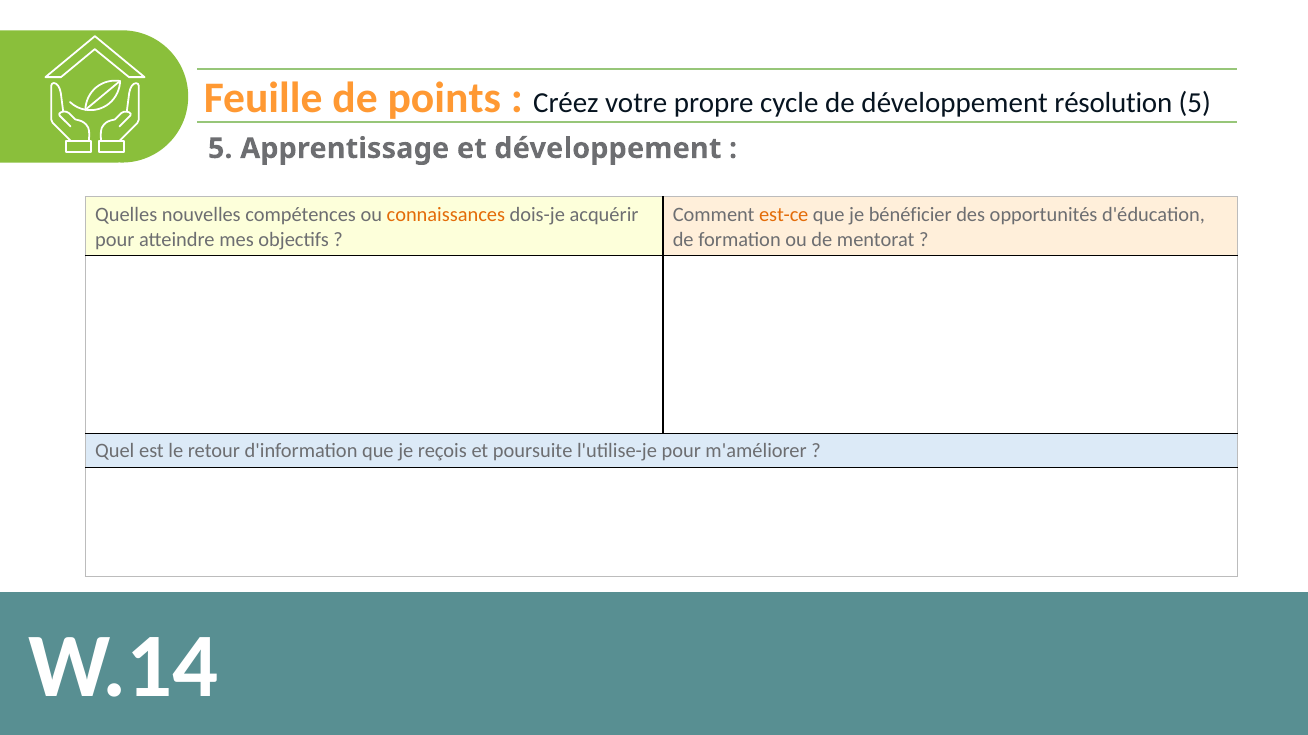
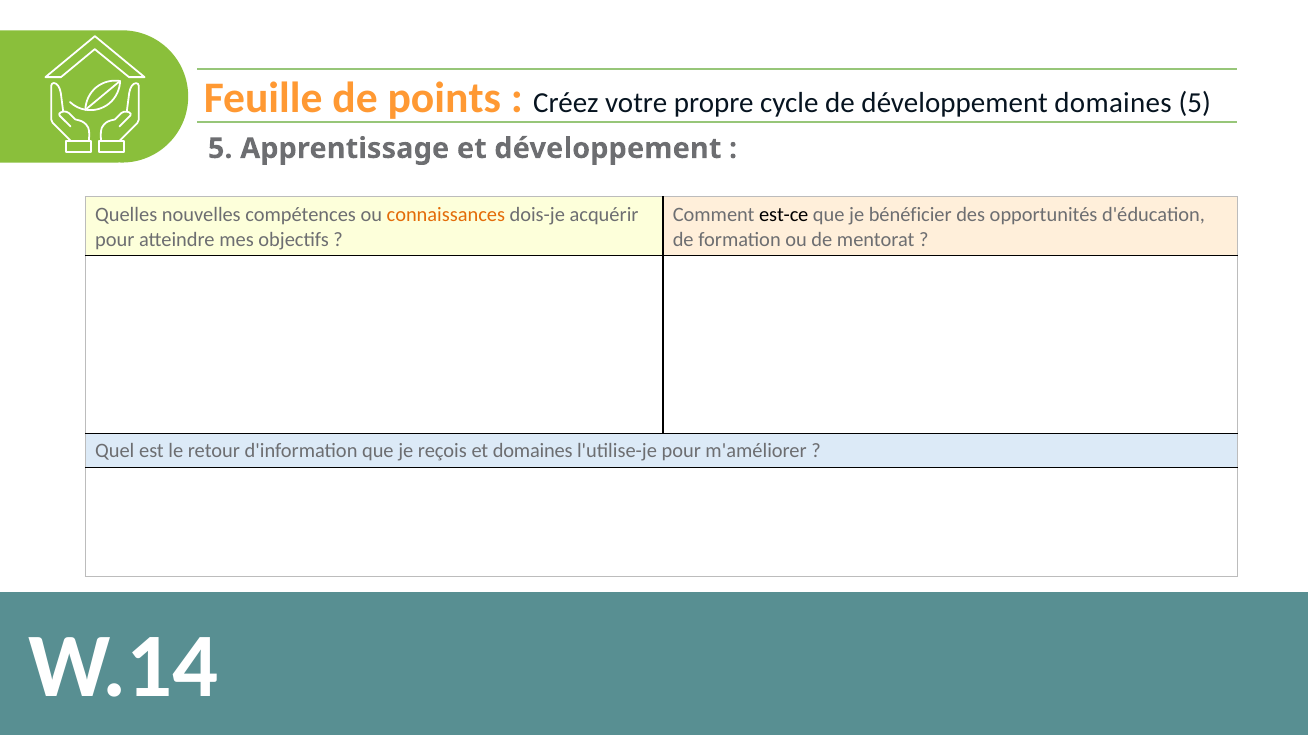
développement résolution: résolution -> domaines
est-ce colour: orange -> black
et poursuite: poursuite -> domaines
